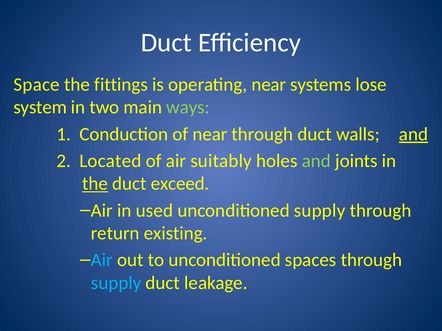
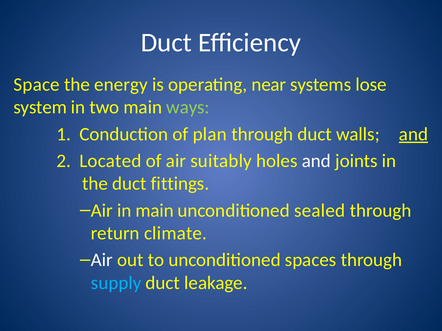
fittings: fittings -> energy
of near: near -> plan
and at (316, 161) colour: light green -> white
the at (95, 184) underline: present -> none
exceed: exceed -> fittings
in used: used -> main
unconditioned supply: supply -> sealed
existing: existing -> climate
Air at (102, 260) colour: light blue -> white
